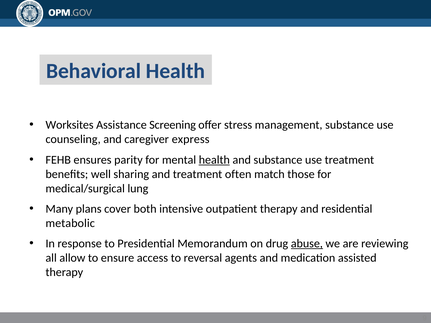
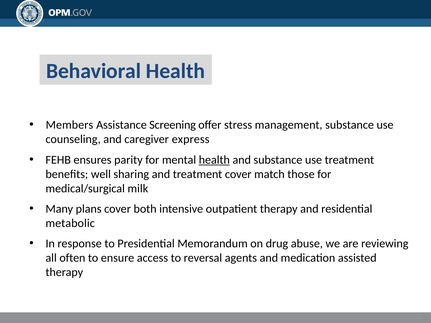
Worksites: Worksites -> Members
treatment often: often -> cover
lung: lung -> milk
abuse underline: present -> none
allow: allow -> often
